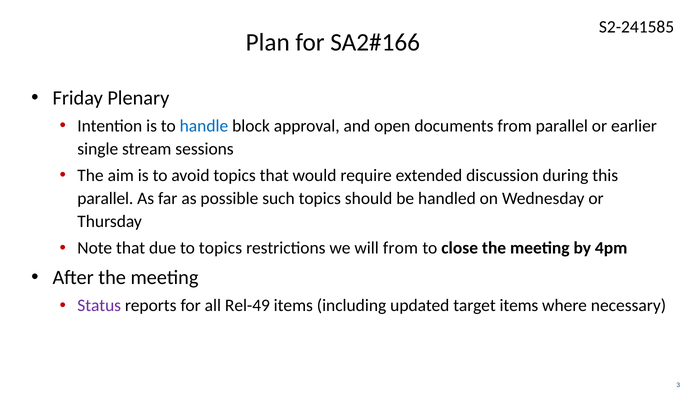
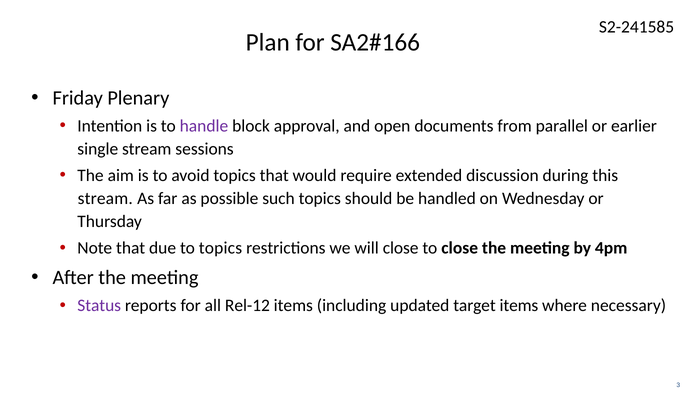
handle colour: blue -> purple
parallel at (105, 198): parallel -> stream
will from: from -> close
Rel-49: Rel-49 -> Rel-12
